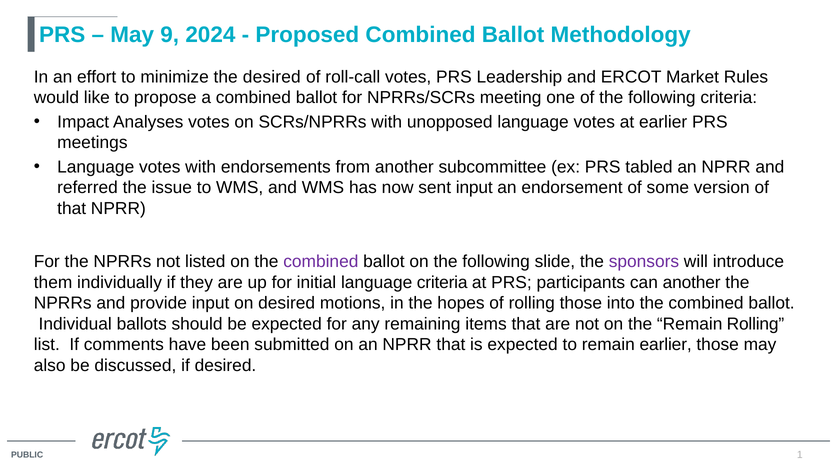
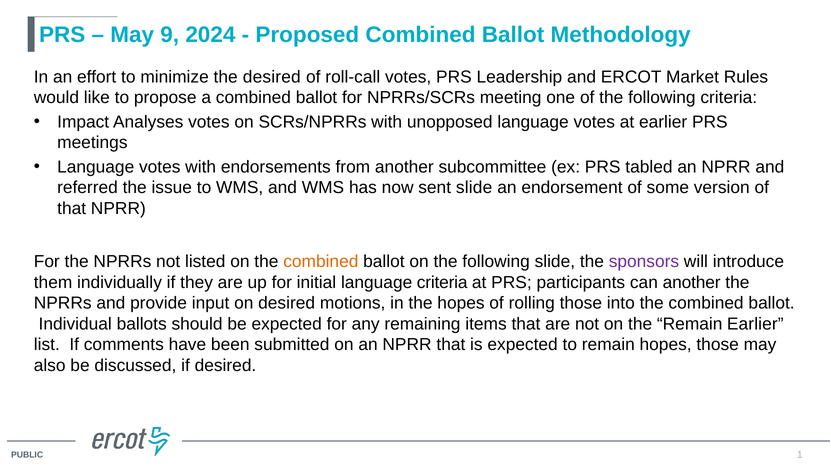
sent input: input -> slide
combined at (321, 262) colour: purple -> orange
Remain Rolling: Rolling -> Earlier
remain earlier: earlier -> hopes
